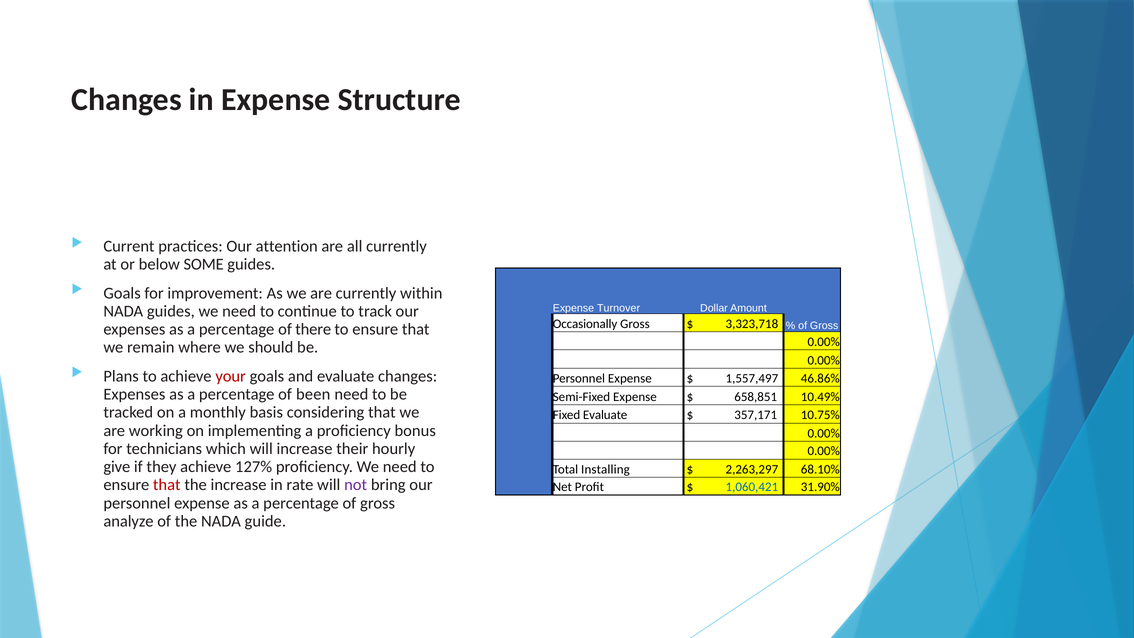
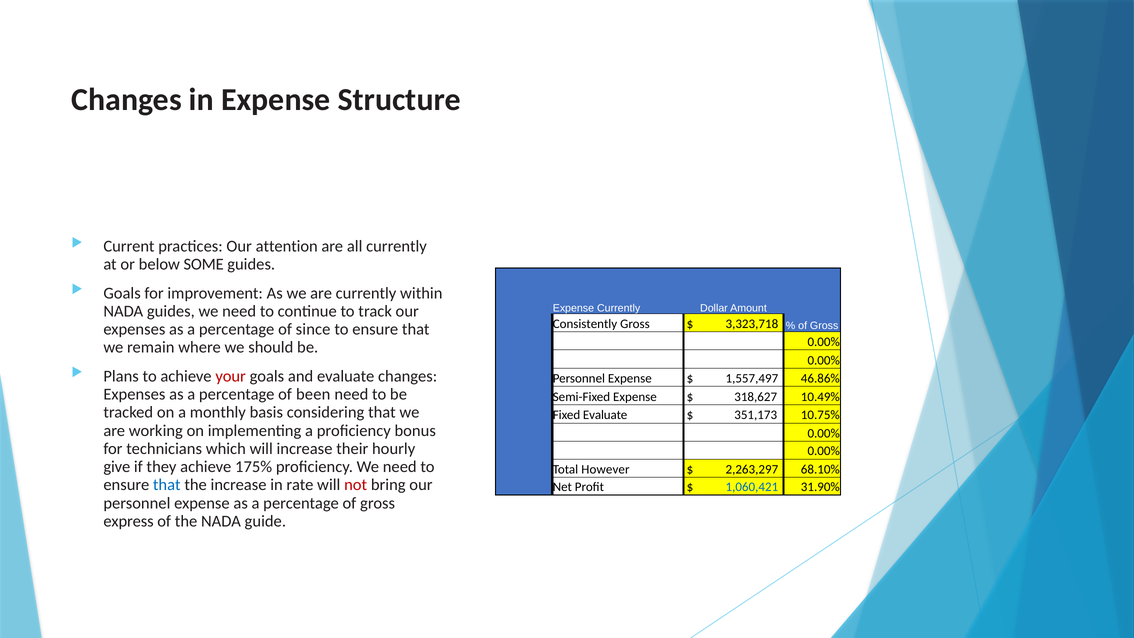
Expense Turnover: Turnover -> Currently
Occasionally: Occasionally -> Consistently
there: there -> since
658,851: 658,851 -> 318,627
357,171: 357,171 -> 351,173
127%: 127% -> 175%
Installing: Installing -> However
that at (167, 485) colour: red -> blue
not colour: purple -> red
analyze: analyze -> express
